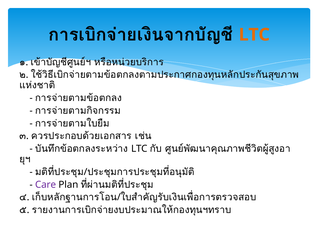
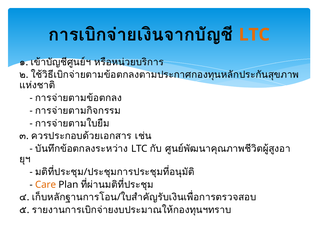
Care colour: purple -> orange
